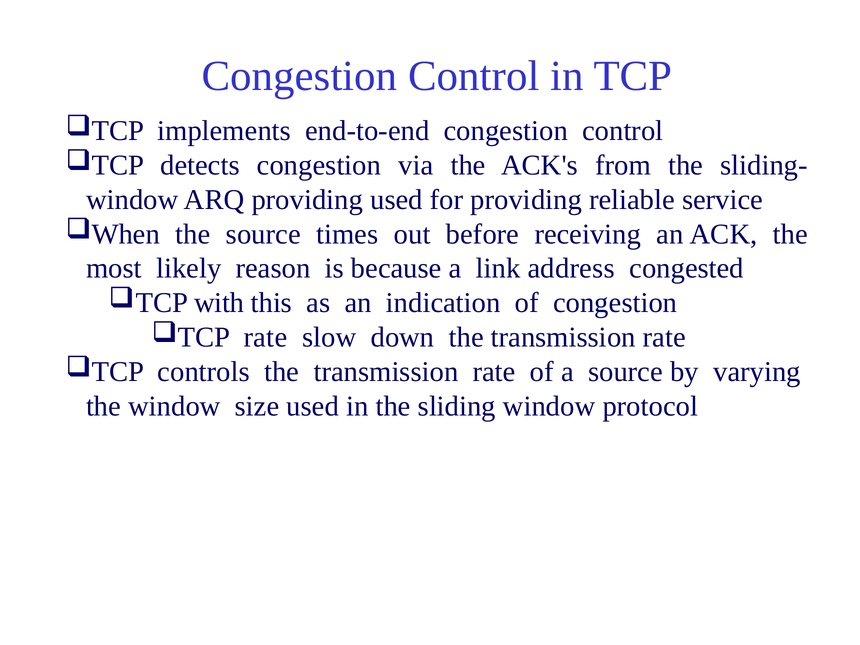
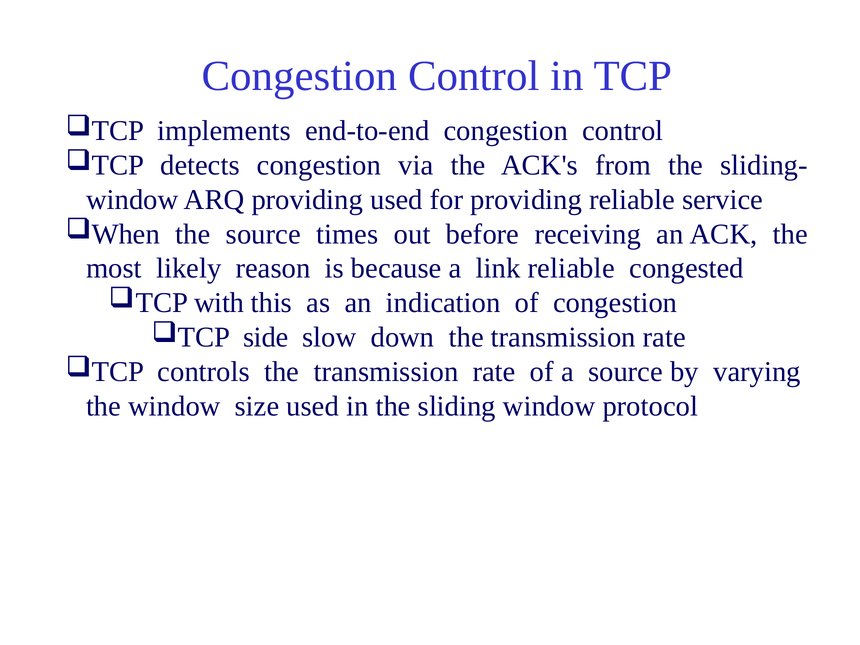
link address: address -> reliable
rate at (265, 337): rate -> side
